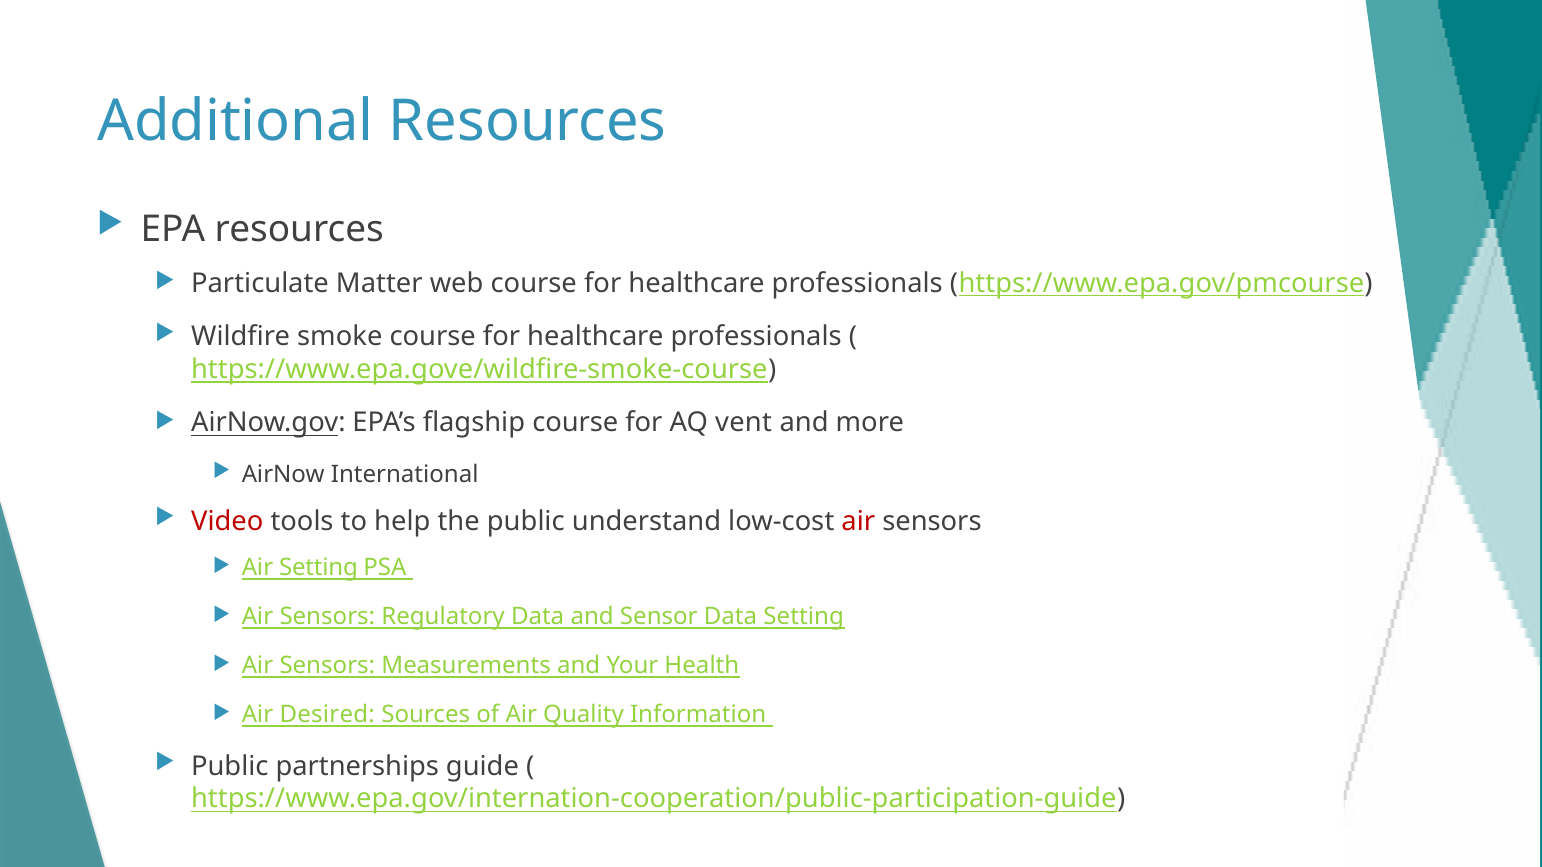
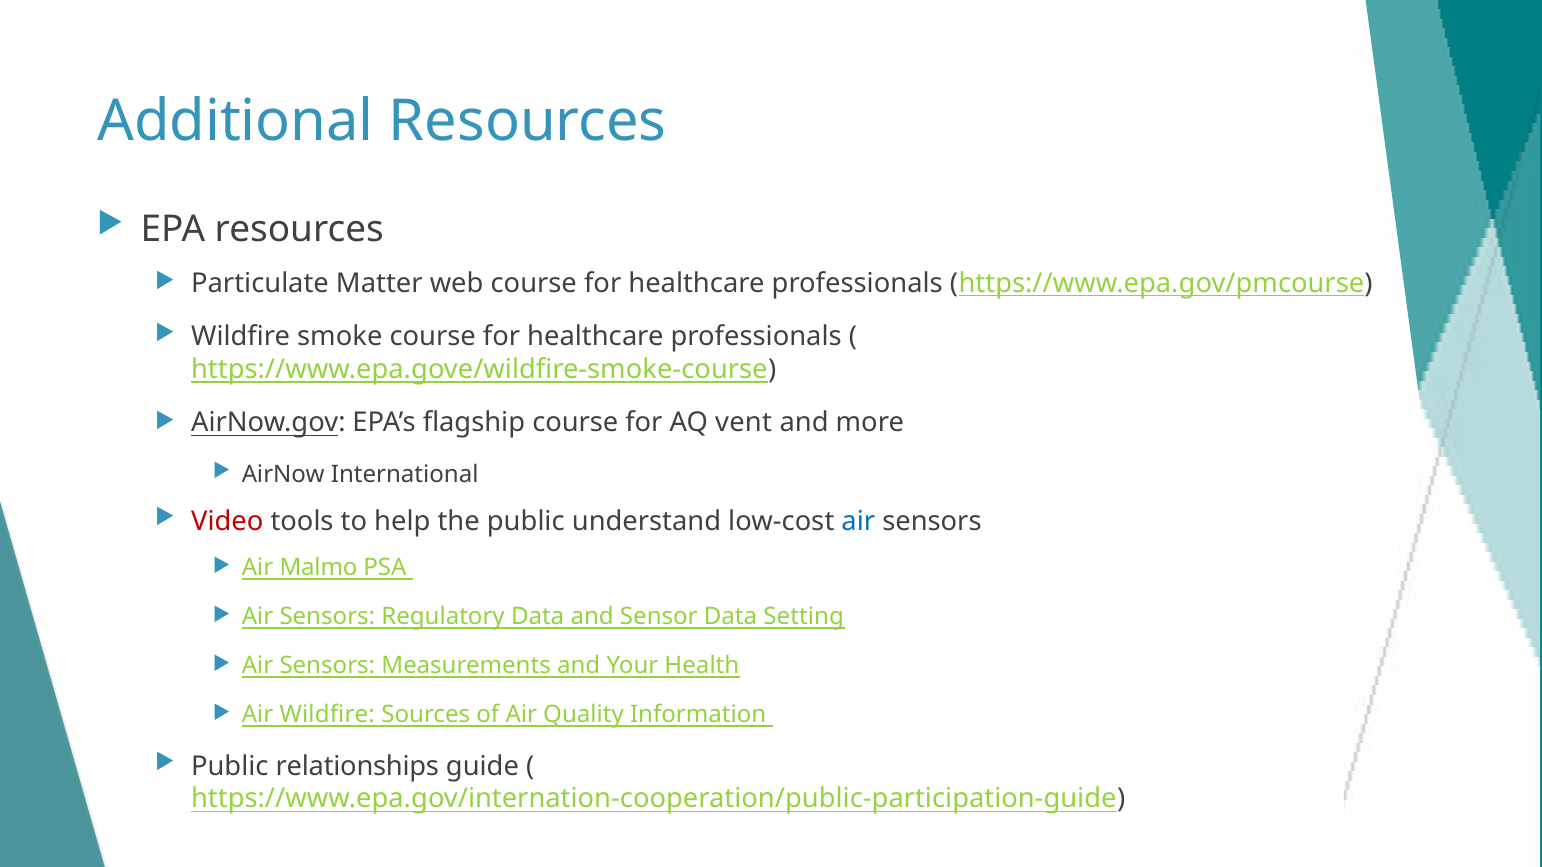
air at (858, 522) colour: red -> blue
Air Setting: Setting -> Malmo
Air Desired: Desired -> Wildfire
partnerships: partnerships -> relationships
